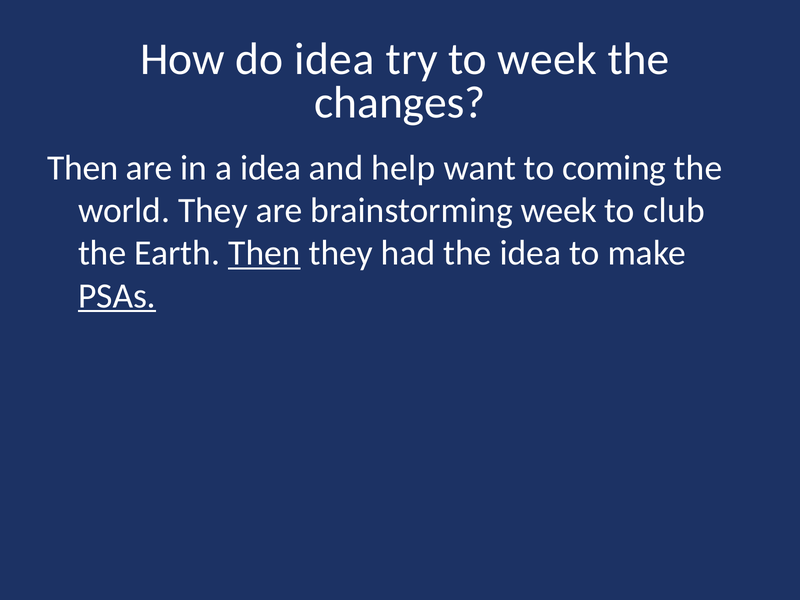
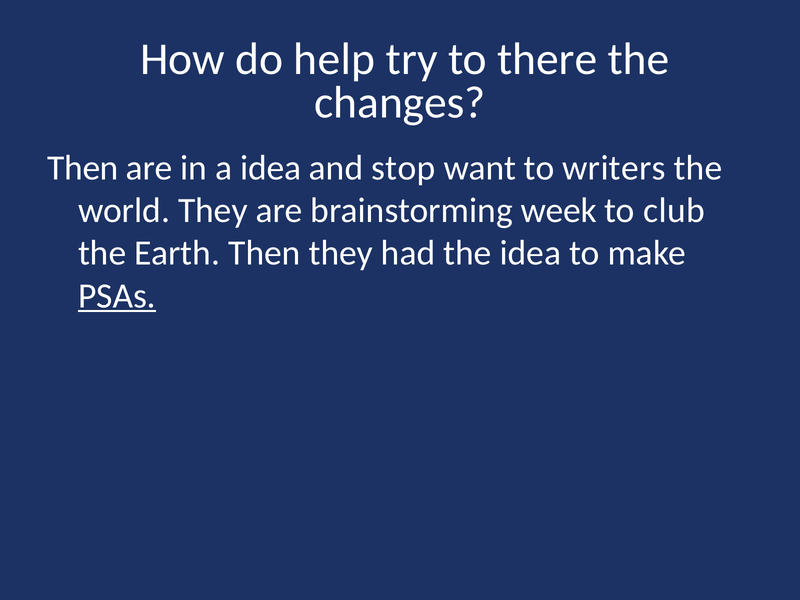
do idea: idea -> help
to week: week -> there
help: help -> stop
coming: coming -> writers
Then at (264, 253) underline: present -> none
